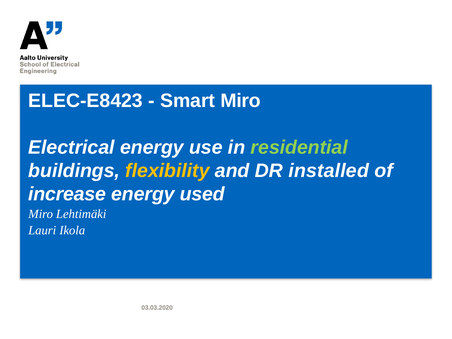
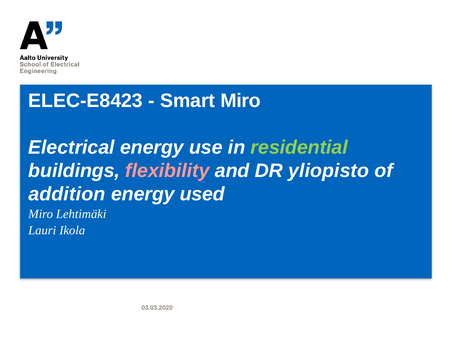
flexibility colour: yellow -> pink
installed: installed -> yliopisto
increase: increase -> addition
